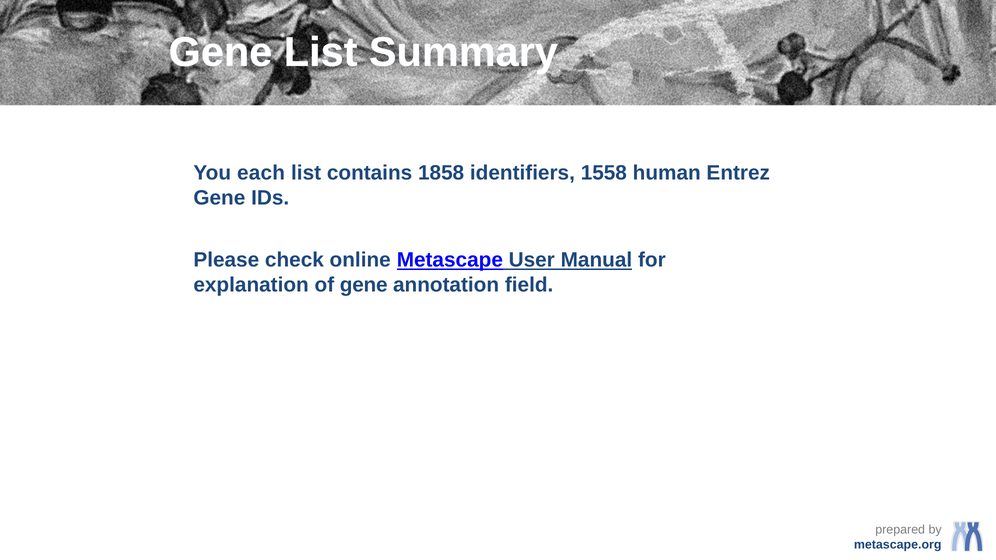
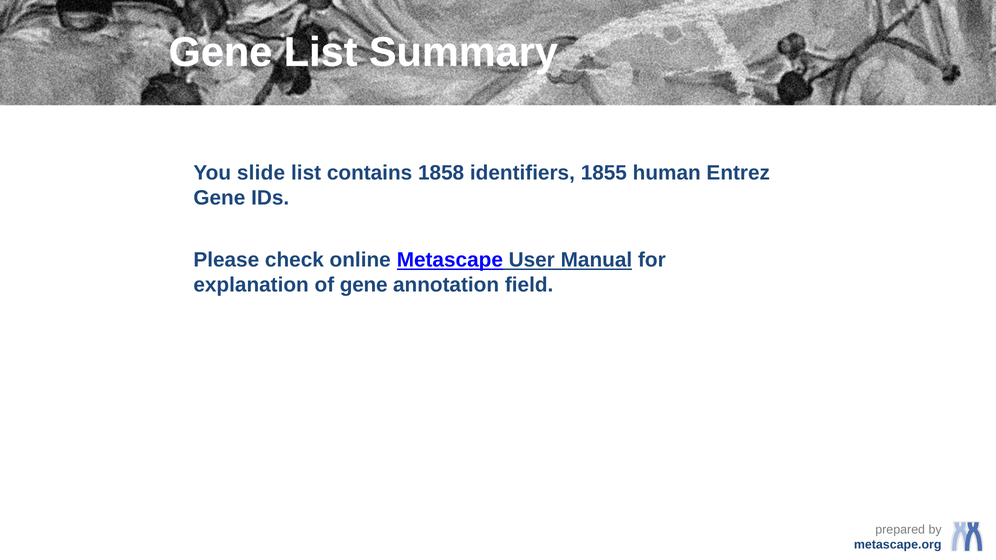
each: each -> slide
1558: 1558 -> 1855
